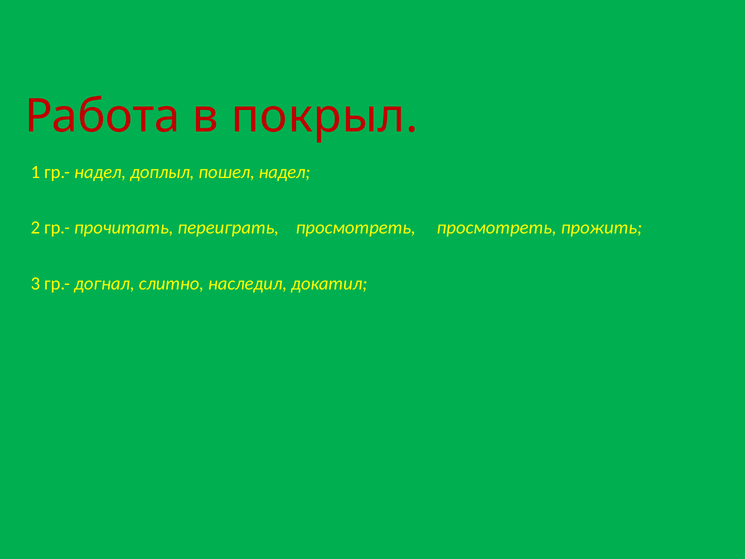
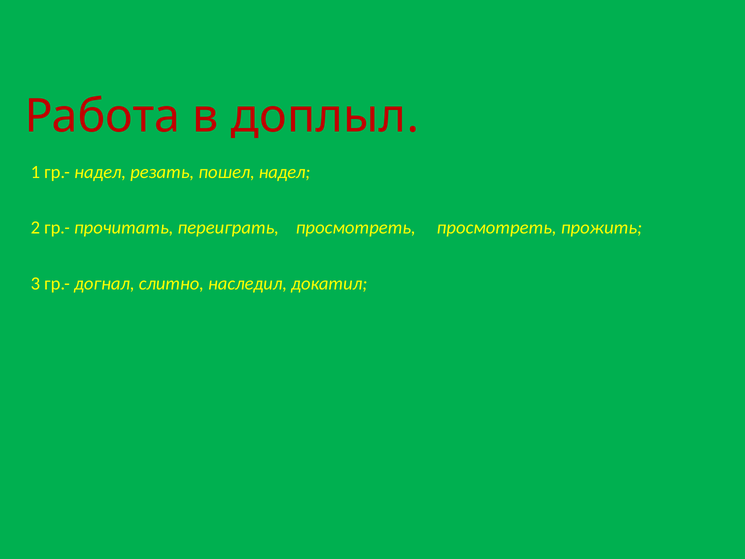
покрыл: покрыл -> доплыл
доплыл: доплыл -> резать
